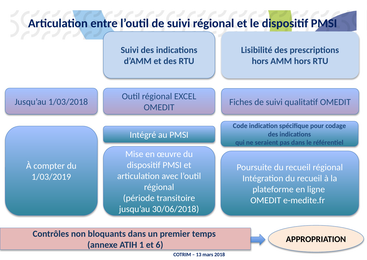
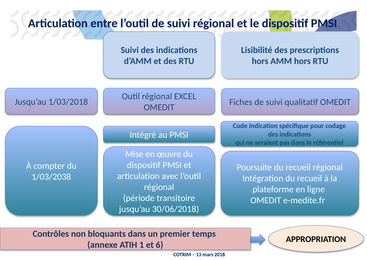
1/03/2019: 1/03/2019 -> 1/03/2038
